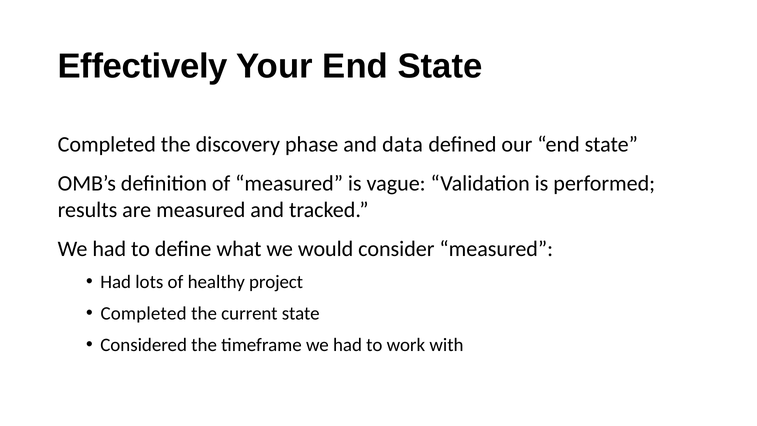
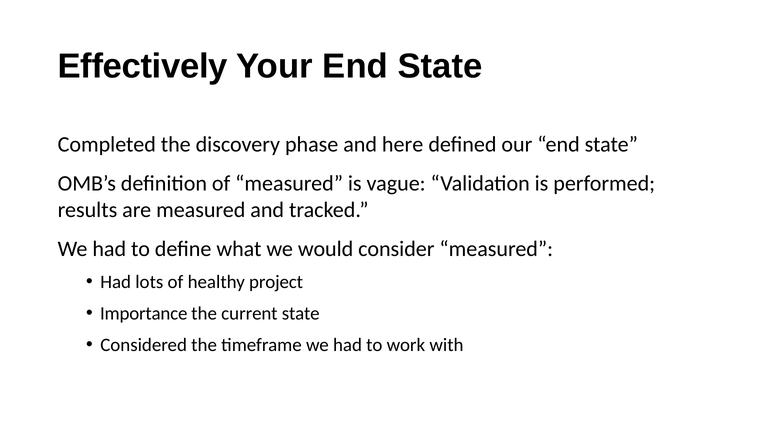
data: data -> here
Completed at (144, 313): Completed -> Importance
